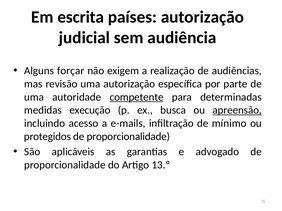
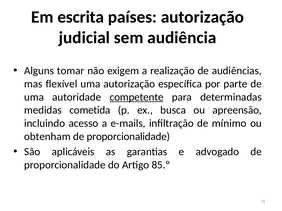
forçar: forçar -> tomar
revisão: revisão -> flexível
execução: execução -> cometida
apreensão underline: present -> none
protegidos: protegidos -> obtenham
13.º: 13.º -> 85.º
